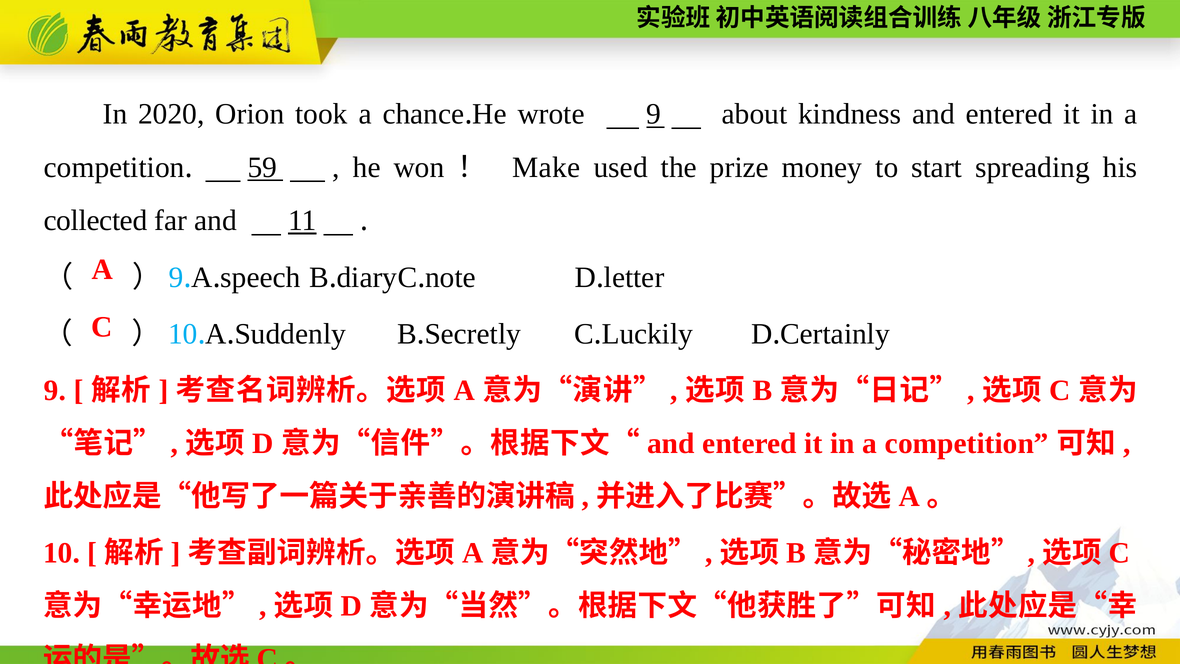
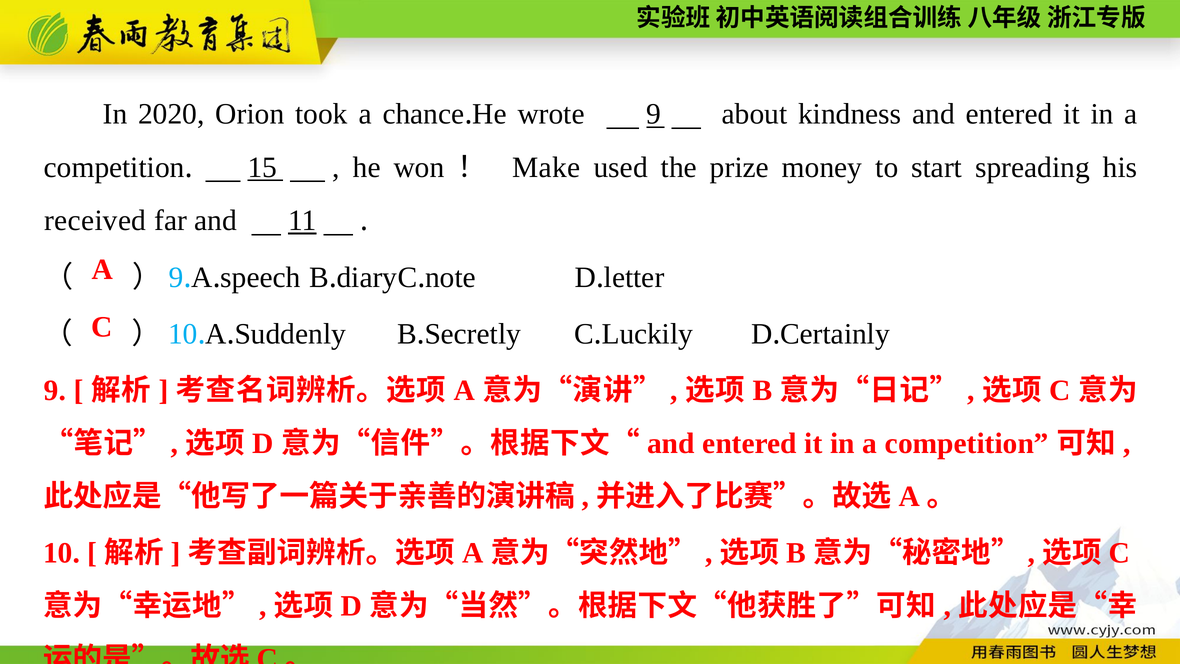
59: 59 -> 15
collected: collected -> received
